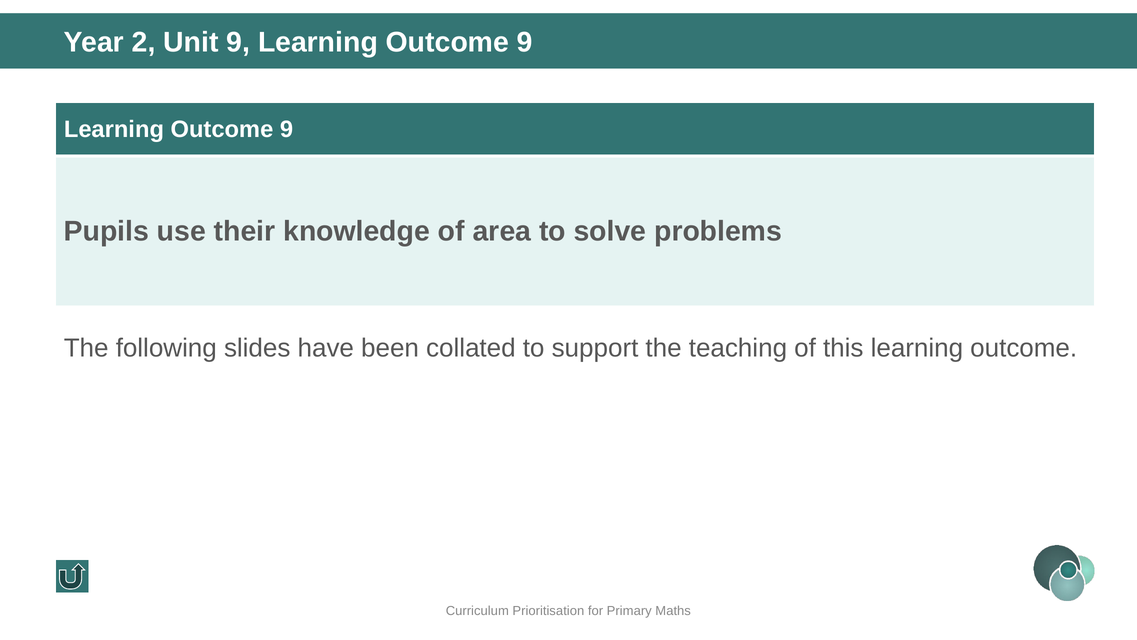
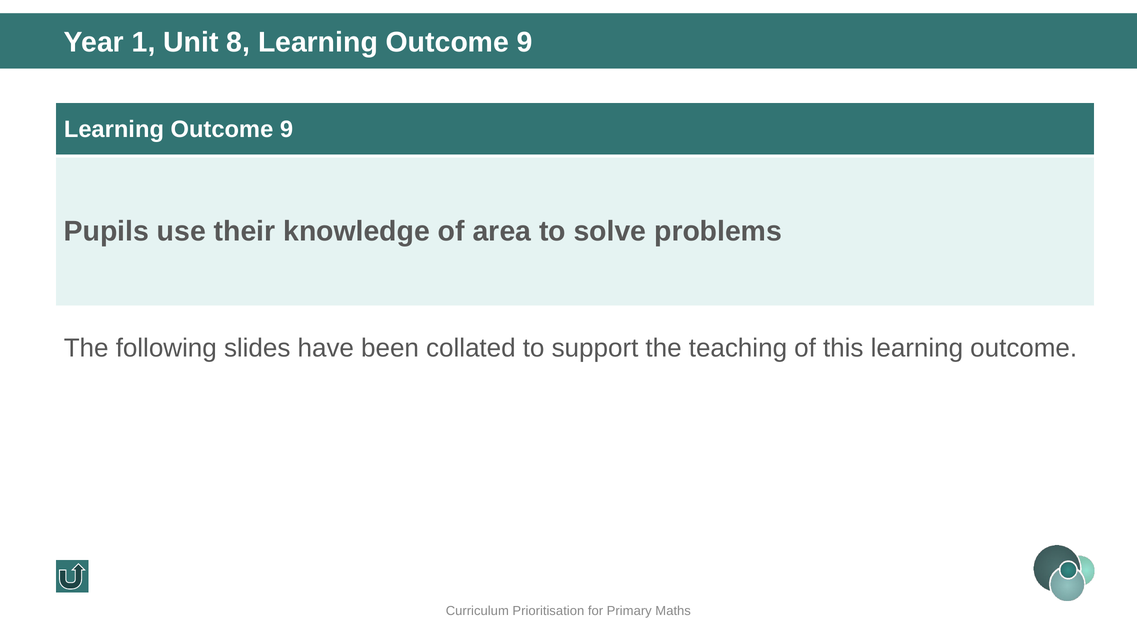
2: 2 -> 1
Unit 9: 9 -> 8
